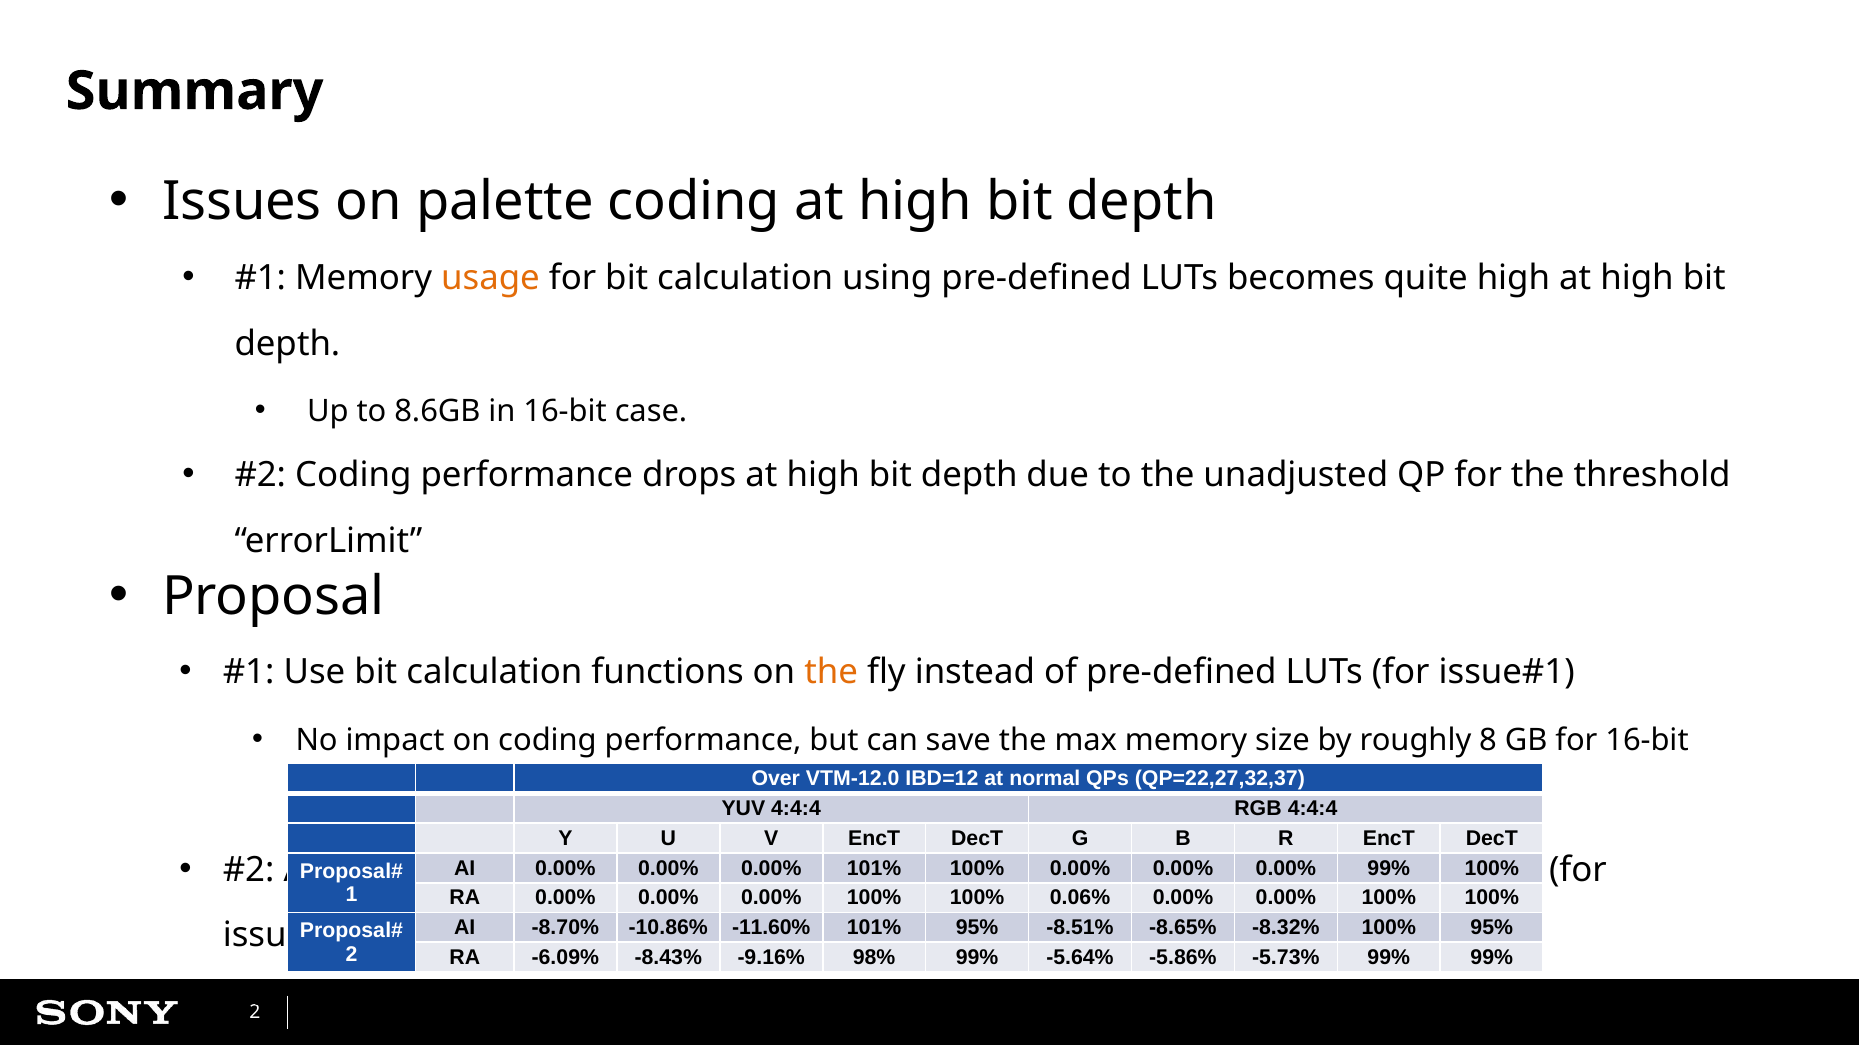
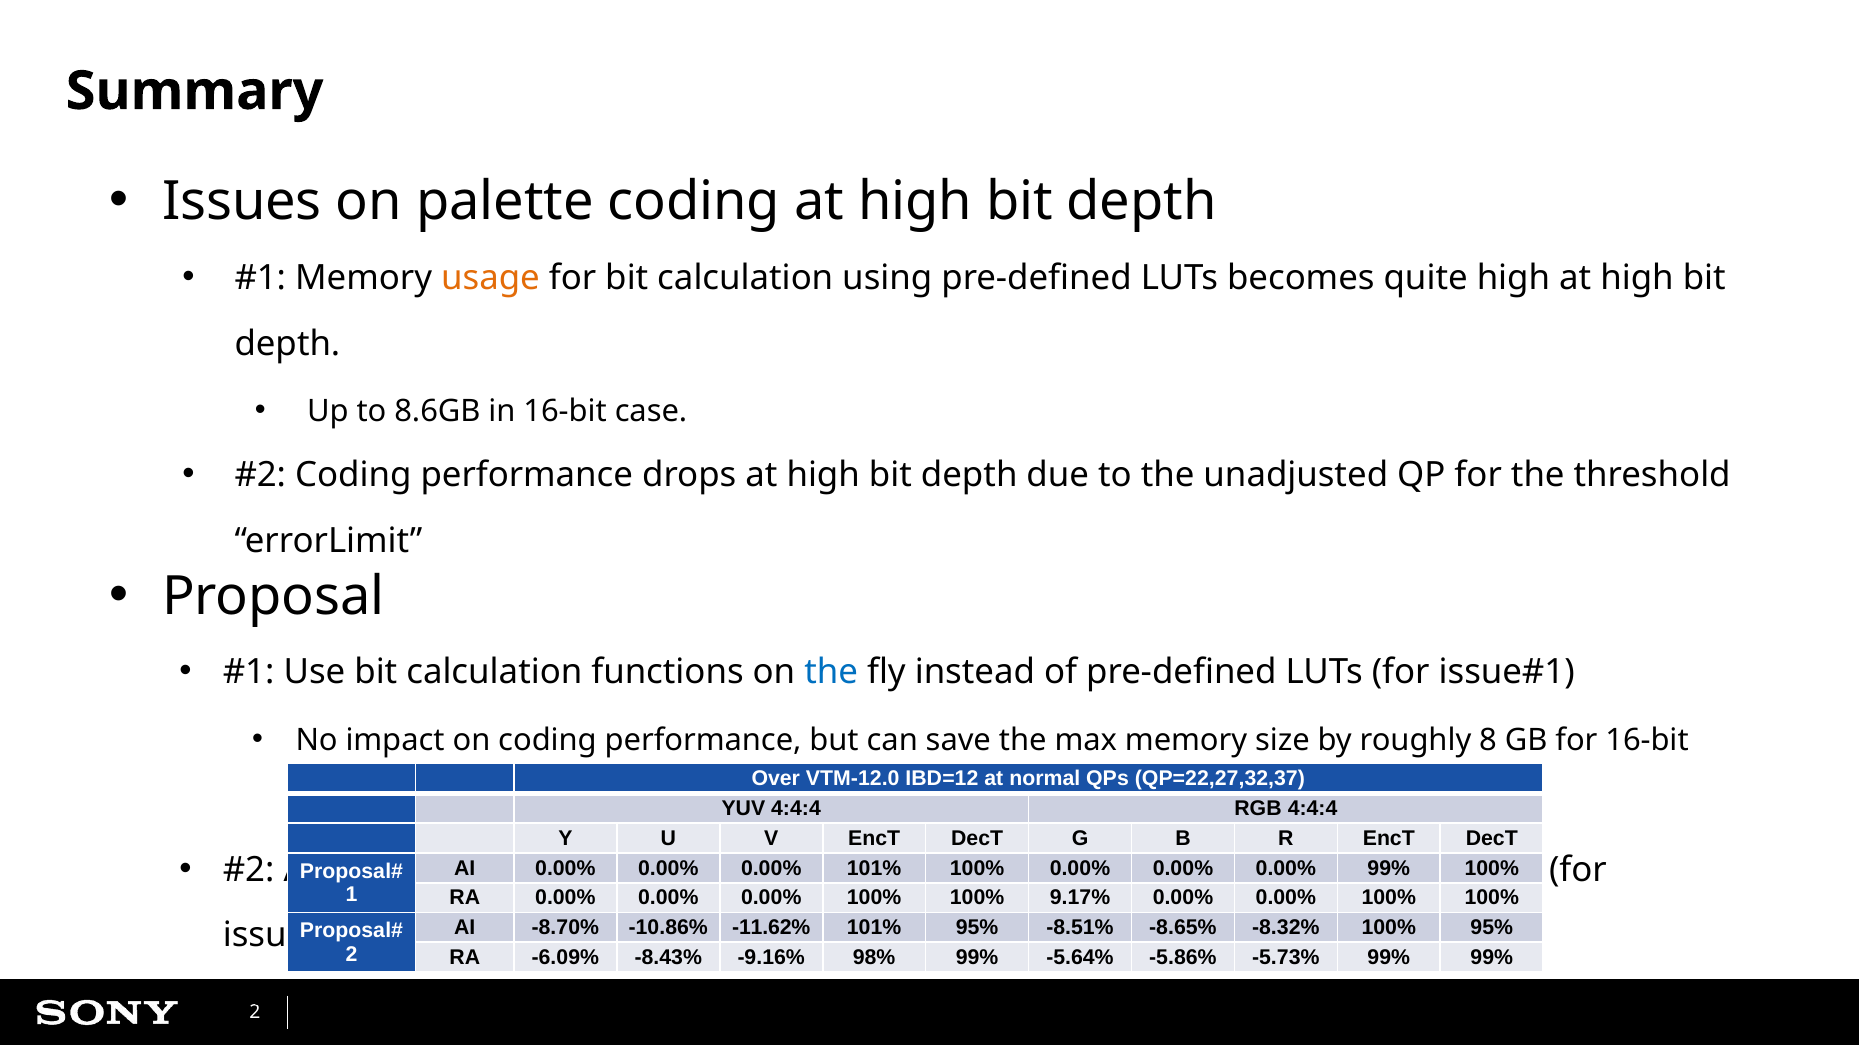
the at (831, 672) colour: orange -> blue
0.06%: 0.06% -> 9.17%
-11.60%: -11.60% -> -11.62%
